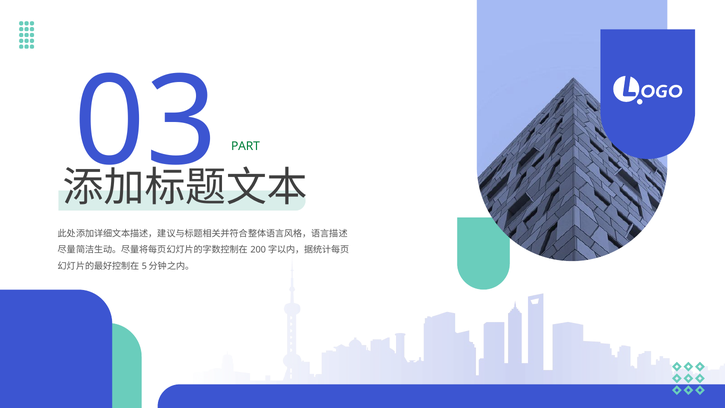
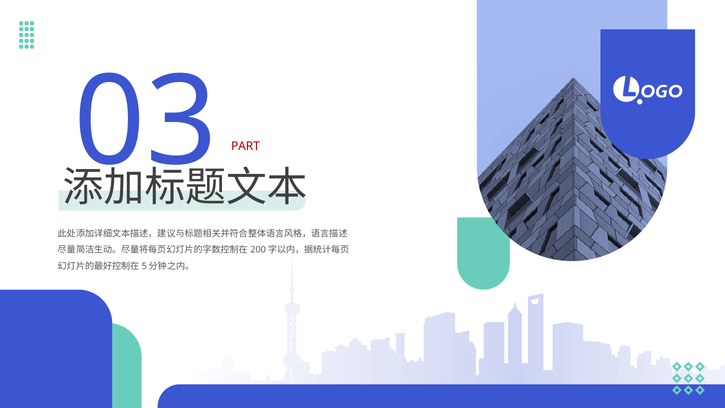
PART colour: green -> red
